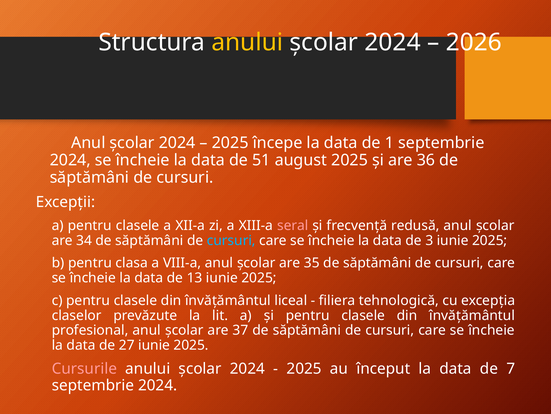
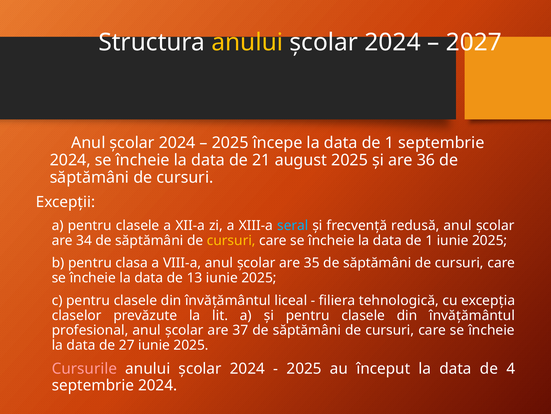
2026: 2026 -> 2027
51: 51 -> 21
seral colour: pink -> light blue
cursuri at (231, 240) colour: light blue -> yellow
3 at (429, 240): 3 -> 1
7: 7 -> 4
